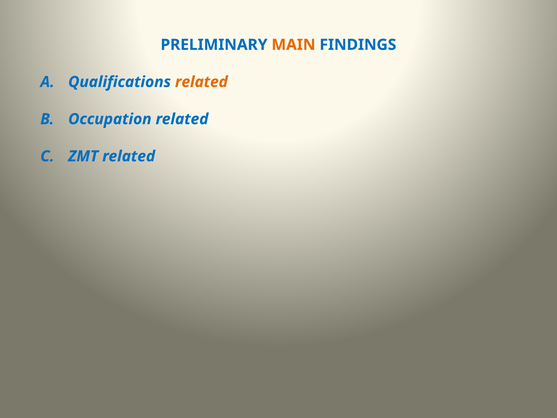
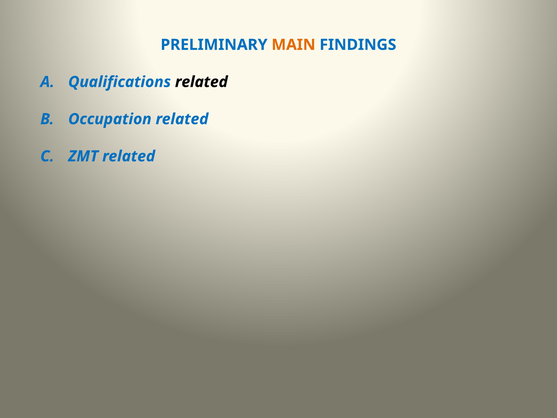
related at (201, 82) colour: orange -> black
